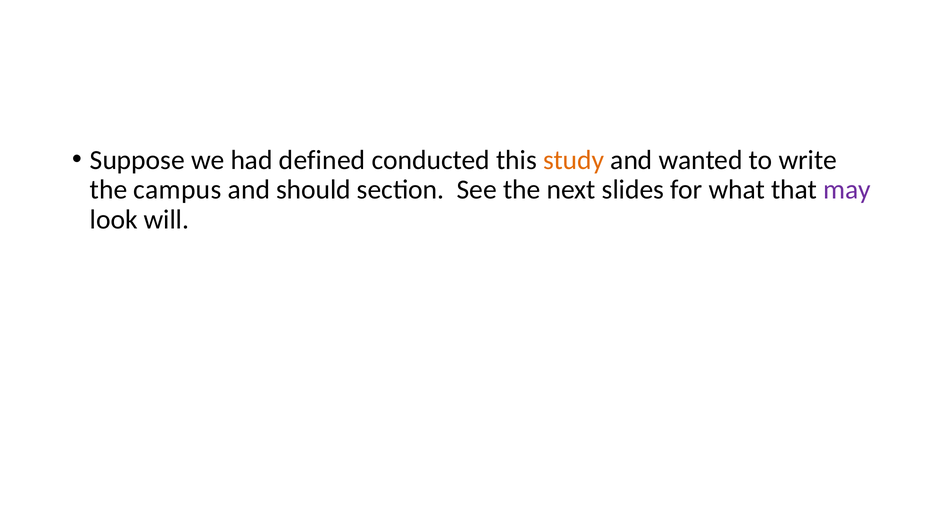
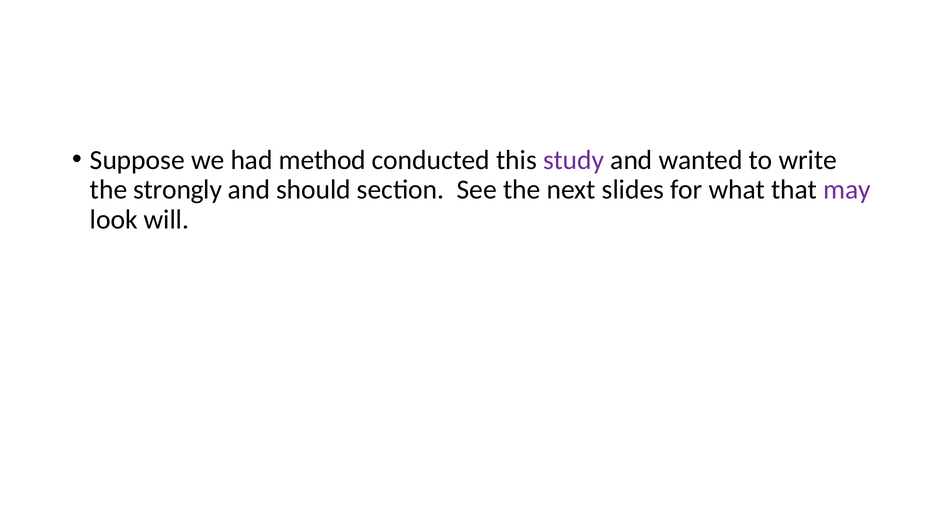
defined: defined -> method
study colour: orange -> purple
campus: campus -> strongly
